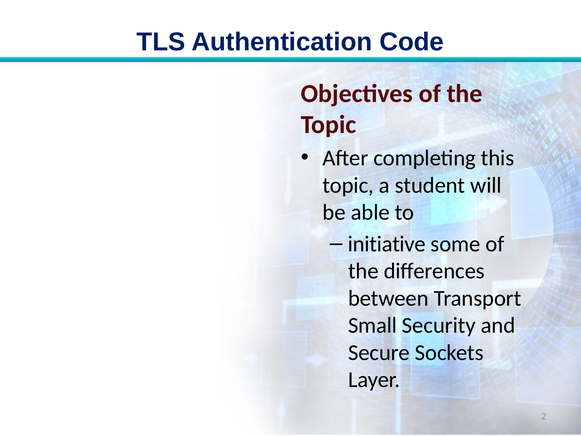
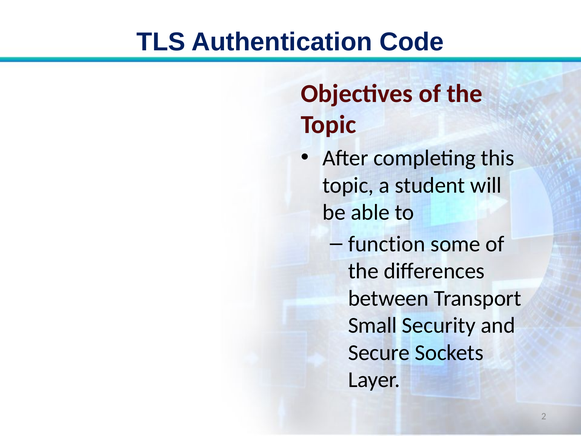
initiative: initiative -> function
